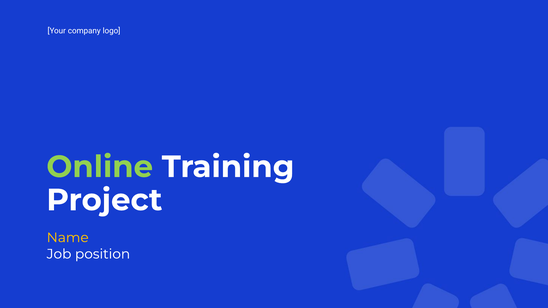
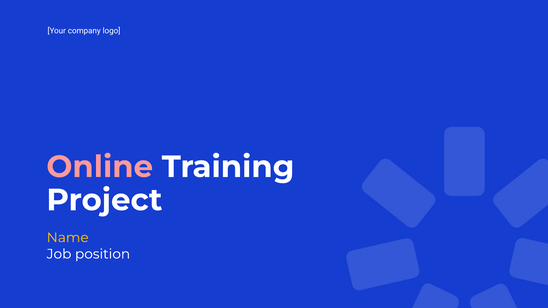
Online colour: light green -> pink
